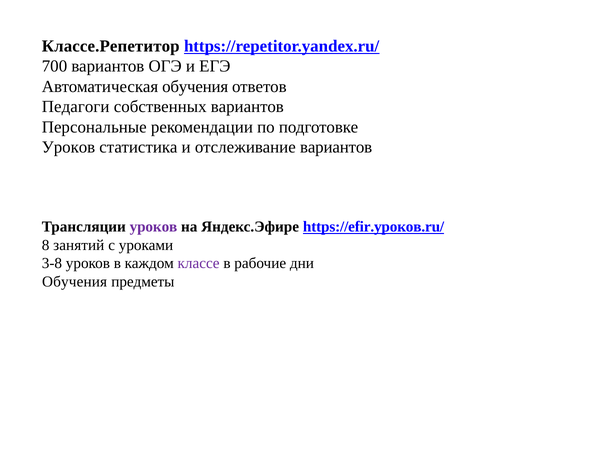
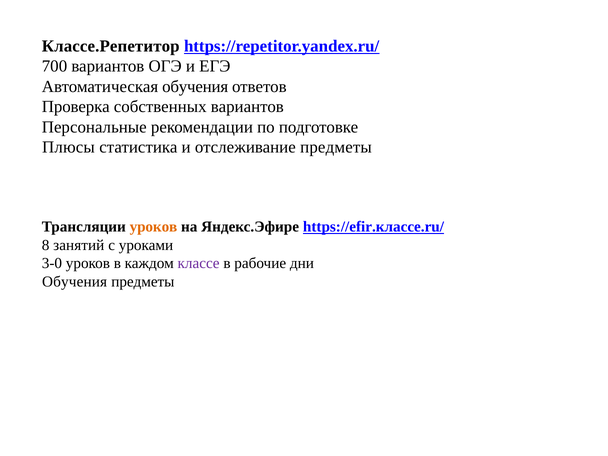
Педагоги: Педагоги -> Проверка
Уроков at (69, 147): Уроков -> Плюсы
отслеживание вариантов: вариантов -> предметы
уроков at (153, 227) colour: purple -> orange
https://efir.уроков.ru/: https://efir.уроков.ru/ -> https://efir.классе.ru/
3-8: 3-8 -> 3-0
